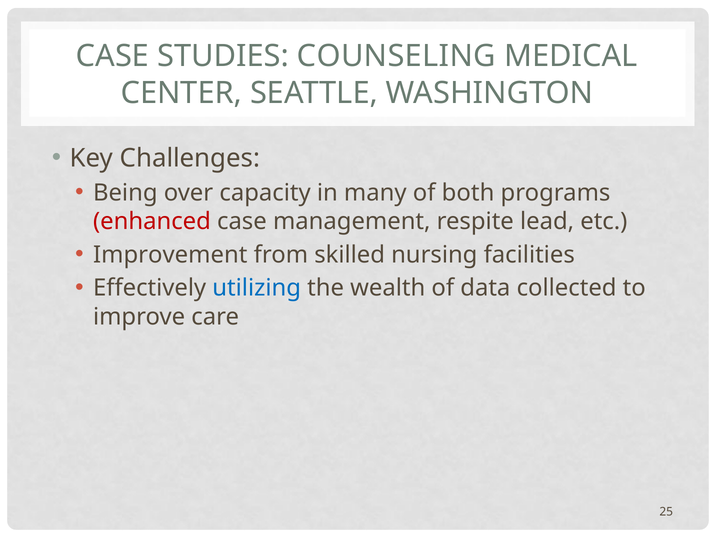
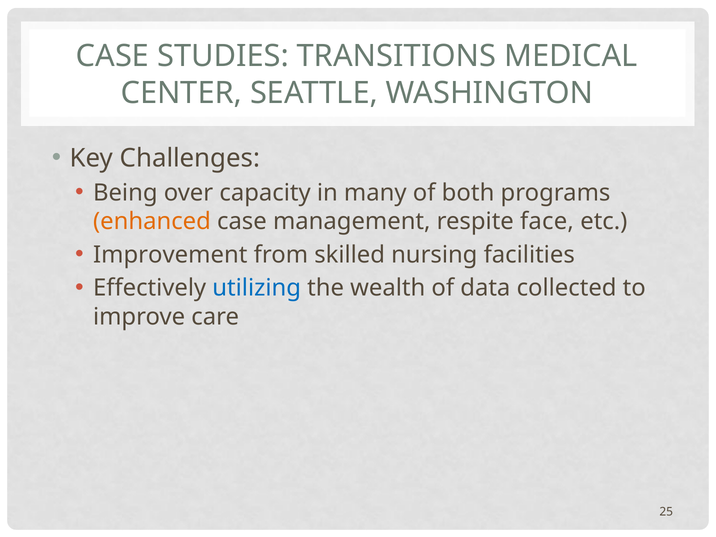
COUNSELING: COUNSELING -> TRANSITIONS
enhanced colour: red -> orange
lead: lead -> face
